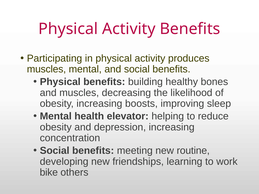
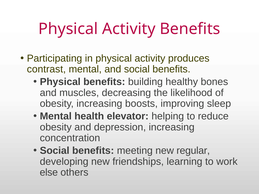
muscles at (46, 69): muscles -> contrast
routine: routine -> regular
bike: bike -> else
